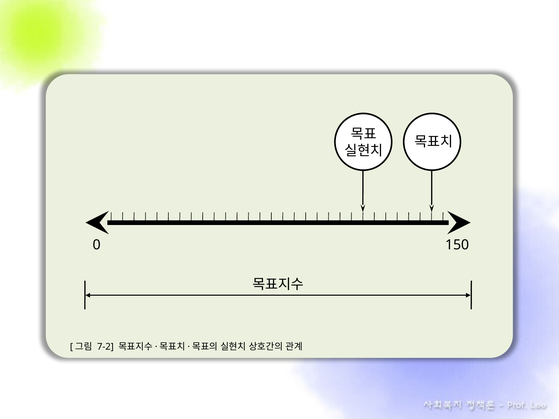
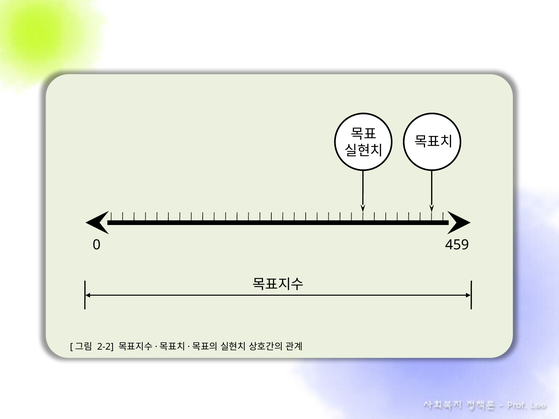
150: 150 -> 459
7-2: 7-2 -> 2-2
